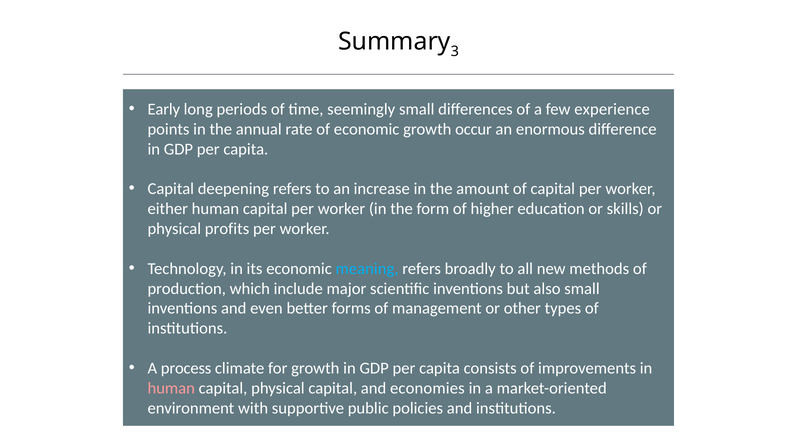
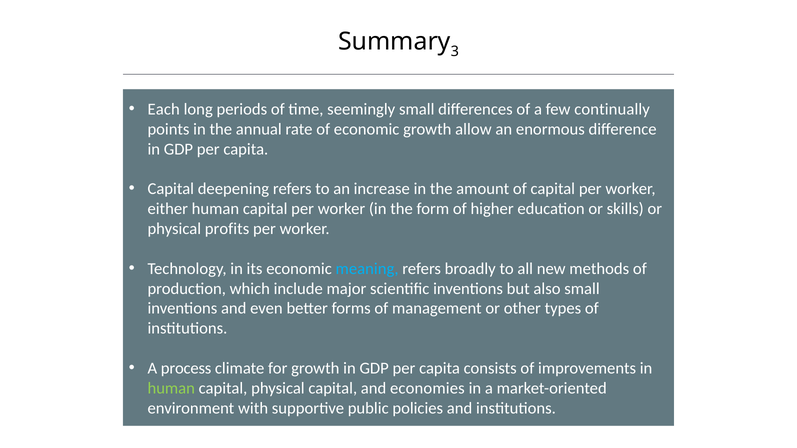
Early: Early -> Each
experience: experience -> continually
occur: occur -> allow
human at (171, 388) colour: pink -> light green
